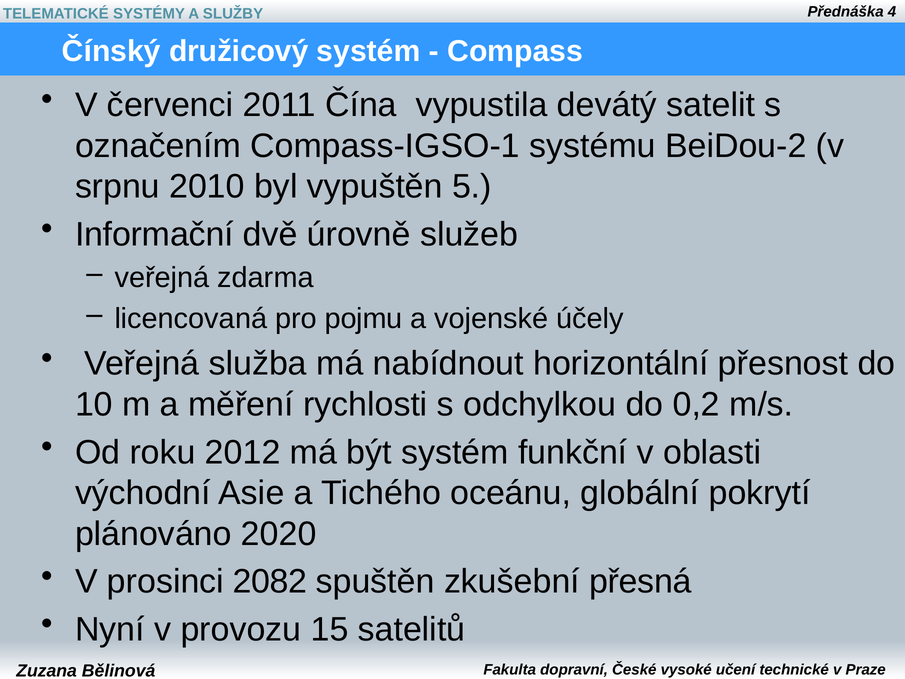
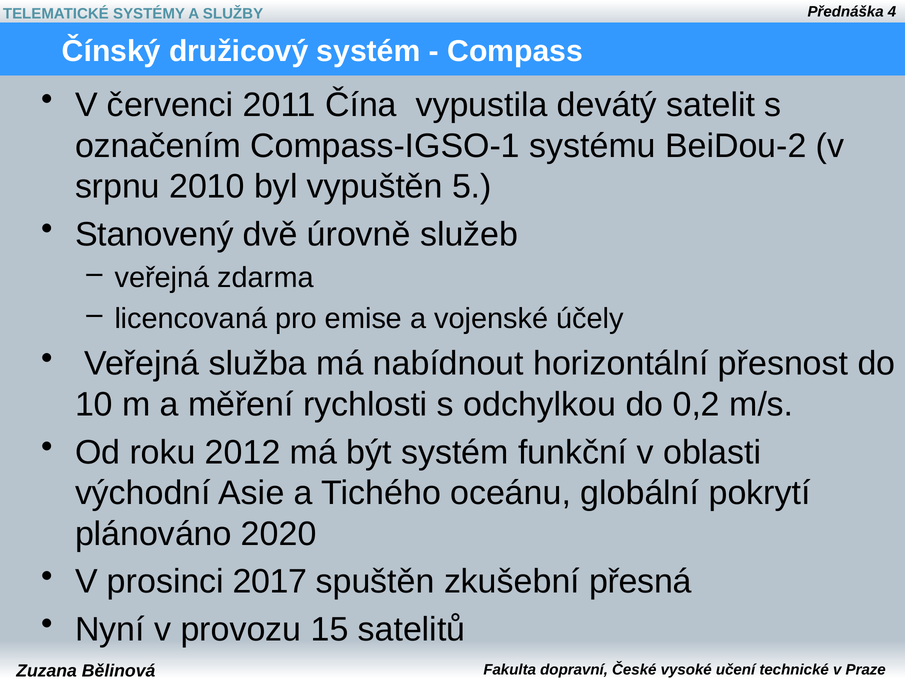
Informační: Informační -> Stanovený
pojmu: pojmu -> emise
2082: 2082 -> 2017
